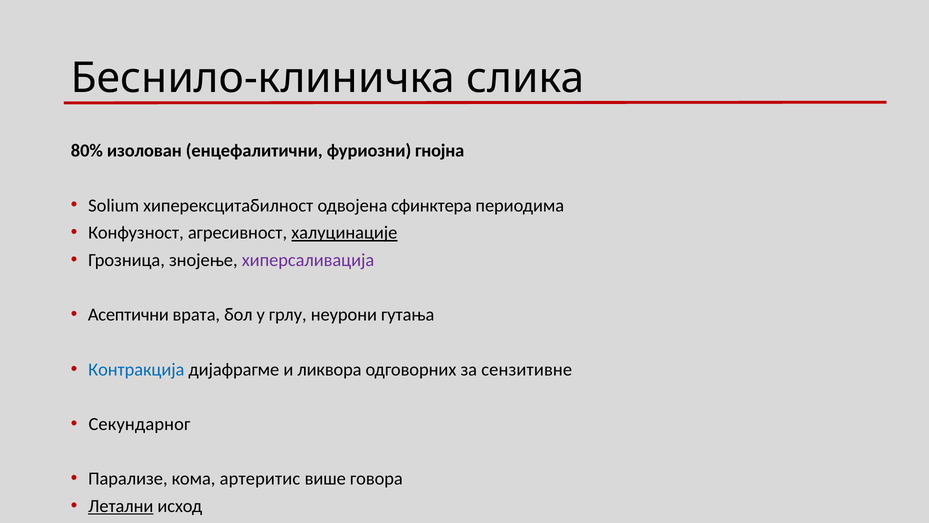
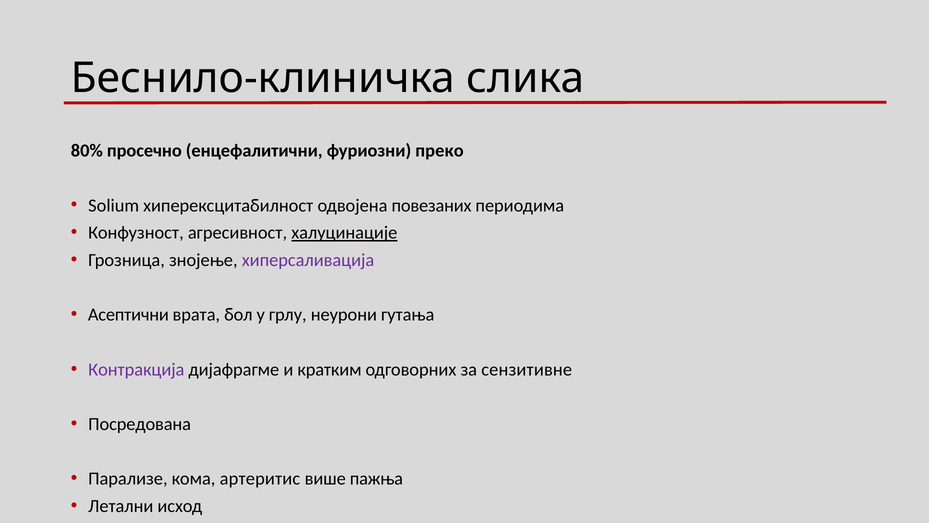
изолован: изолован -> просечно
гнојна: гнојна -> преко
сфинктера: сфинктера -> повезаних
Контракција colour: blue -> purple
ликвора: ликвора -> кратким
Секундарног: Секундарног -> Посредована
говора: говора -> пажња
Летални underline: present -> none
